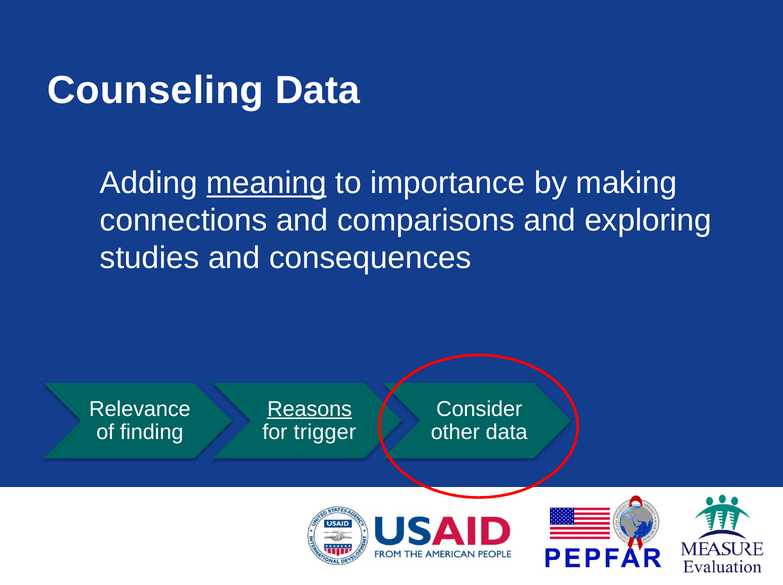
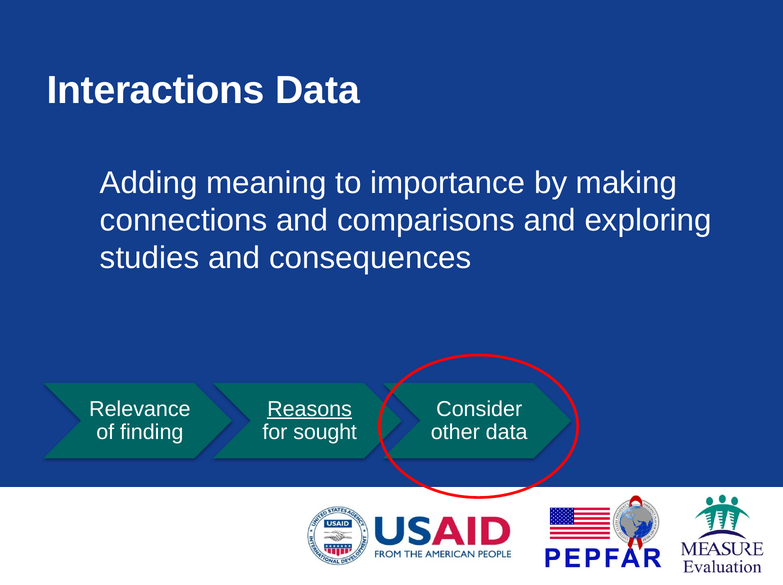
Counseling: Counseling -> Interactions
meaning underline: present -> none
trigger: trigger -> sought
